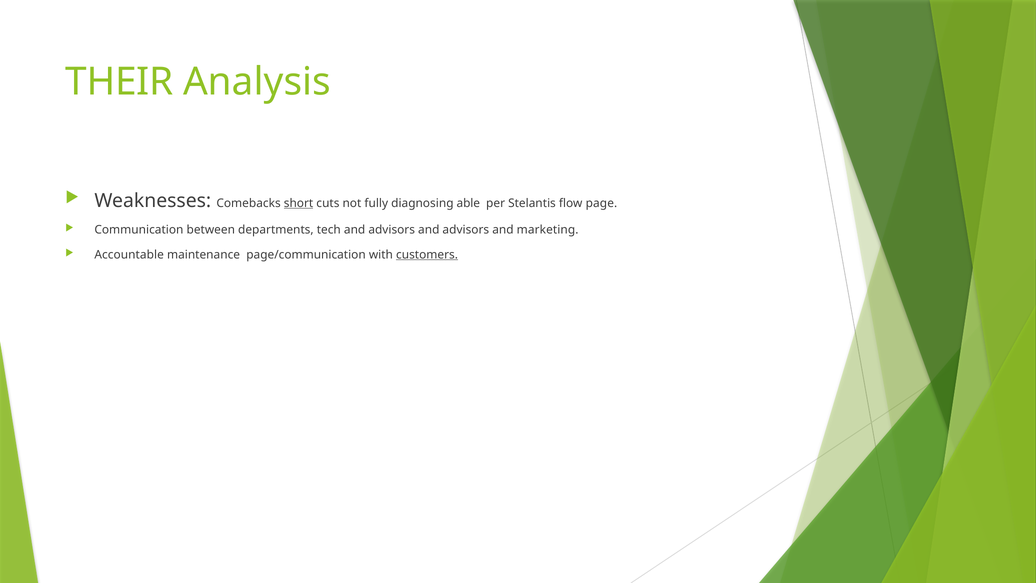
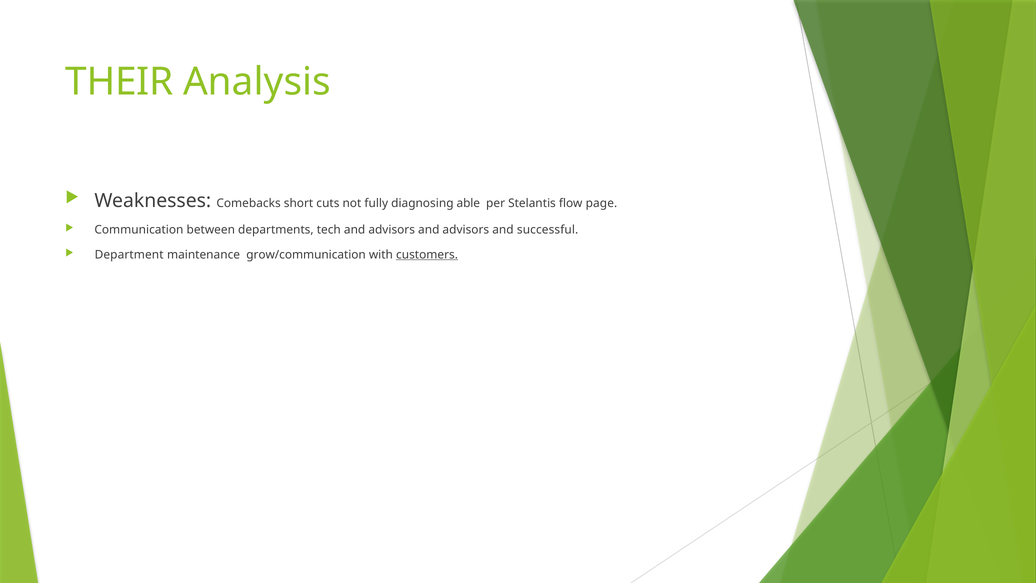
short underline: present -> none
marketing: marketing -> successful
Accountable: Accountable -> Department
page/communication: page/communication -> grow/communication
